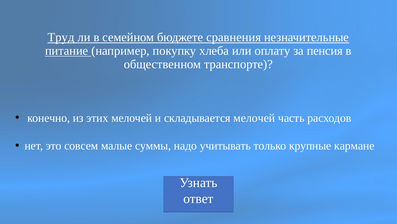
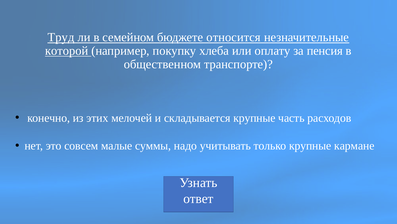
сравнения: сравнения -> относится
питание: питание -> которой
складывается мелочей: мелочей -> крупные
